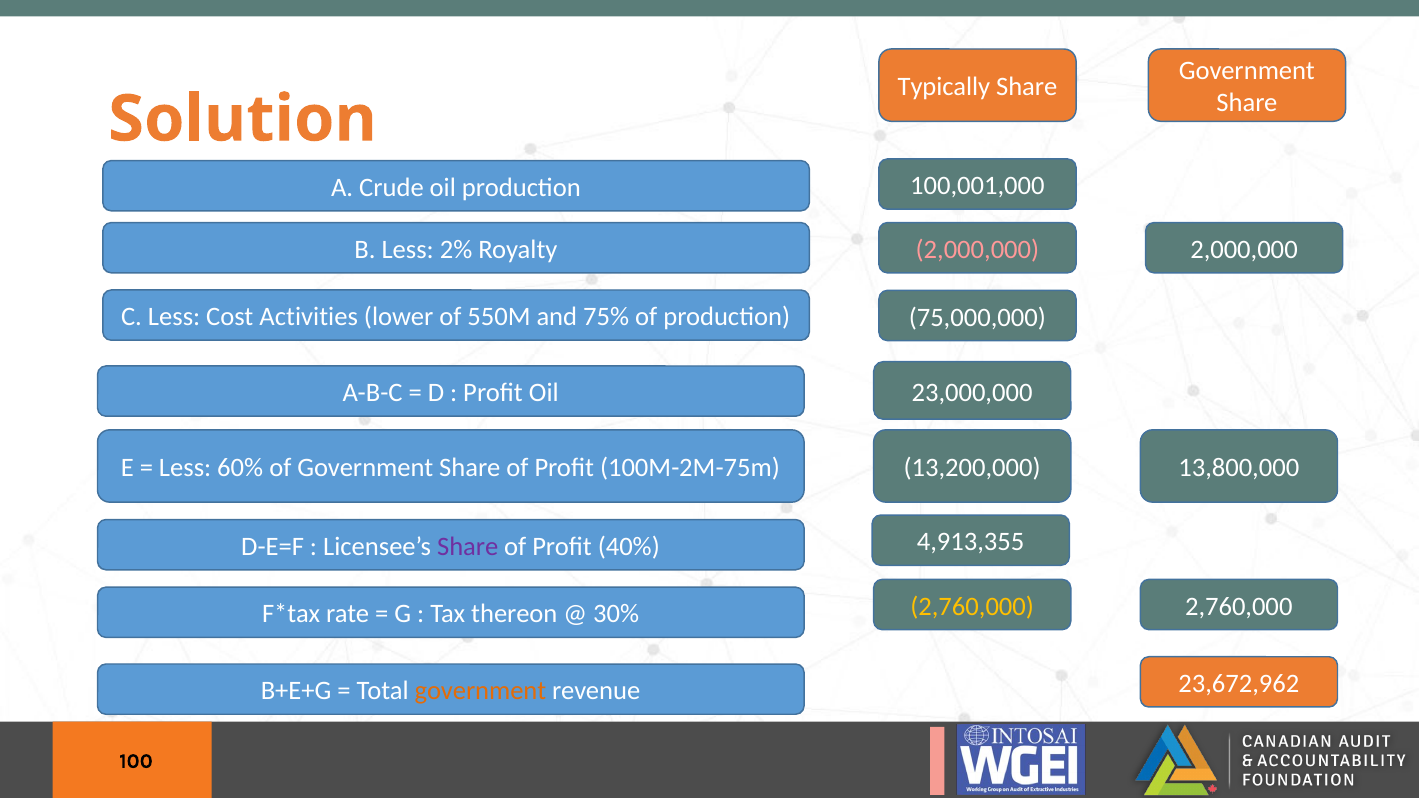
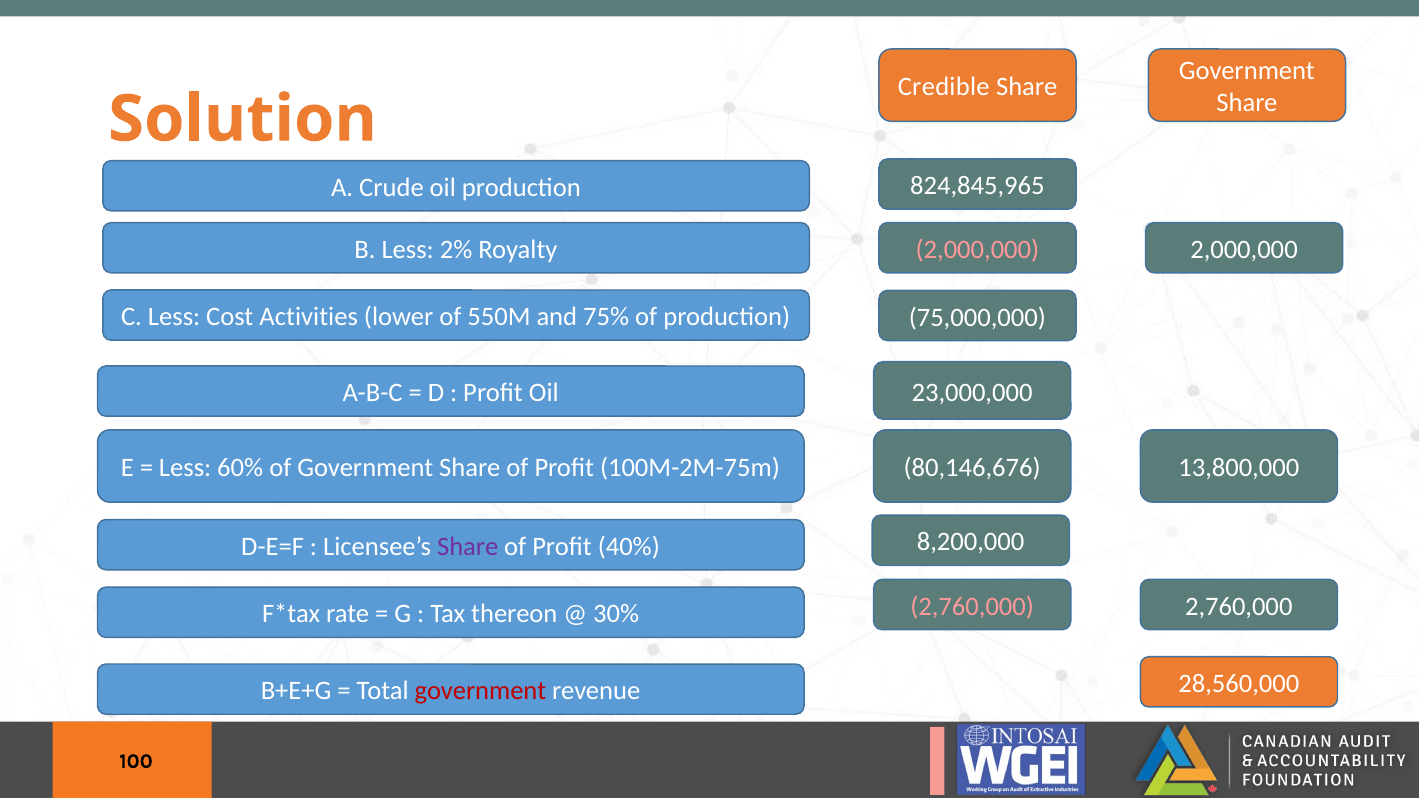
Typically: Typically -> Credible
100,001,000: 100,001,000 -> 824,845,965
13,200,000: 13,200,000 -> 80,146,676
4,913,355: 4,913,355 -> 8,200,000
2,760,000 at (972, 607) colour: yellow -> pink
government at (480, 691) colour: orange -> red
23,672,962: 23,672,962 -> 28,560,000
